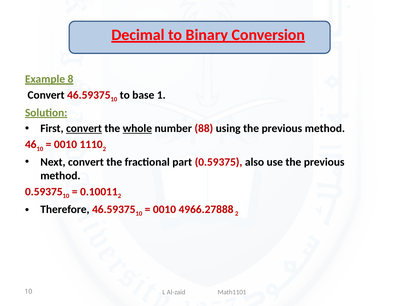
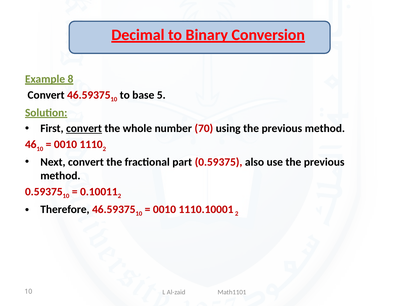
1: 1 -> 5
whole underline: present -> none
88: 88 -> 70
4966.27888: 4966.27888 -> 1110.10001
